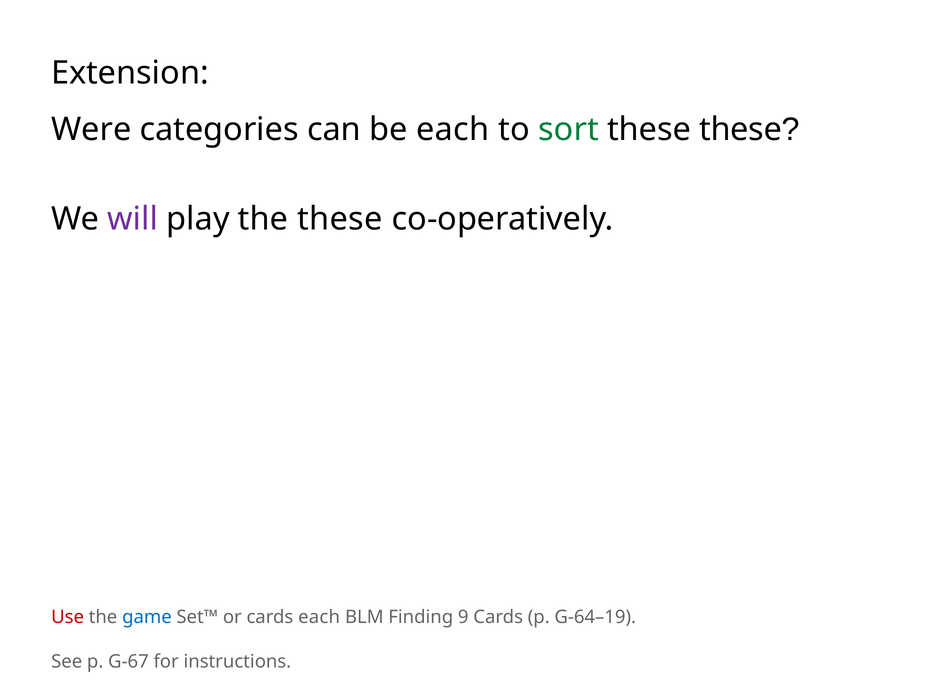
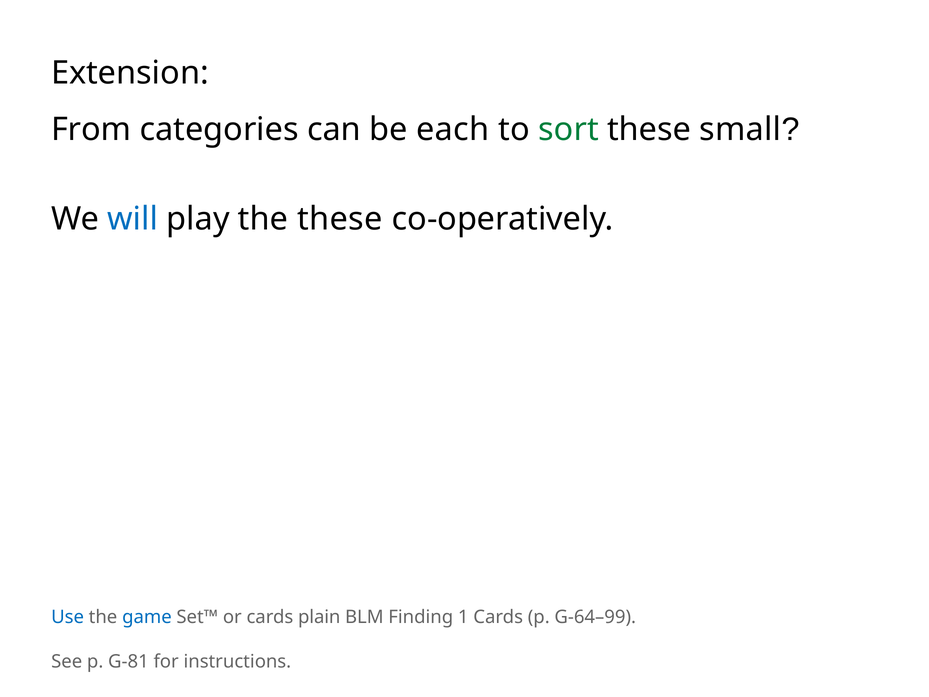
Were: Were -> From
these these: these -> small
will colour: purple -> blue
Use colour: red -> blue
cards each: each -> plain
9: 9 -> 1
G-64–19: G-64–19 -> G-64–99
G-67: G-67 -> G-81
